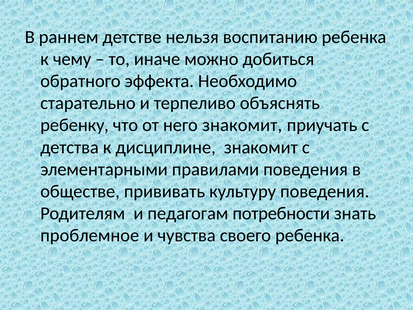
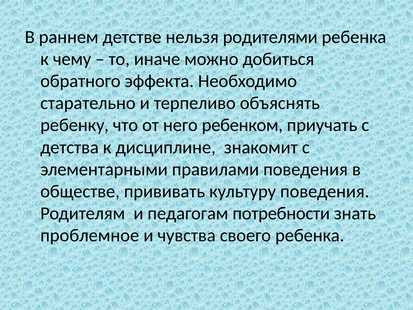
воспитанию: воспитанию -> родителями
него знакомит: знакомит -> ребенком
